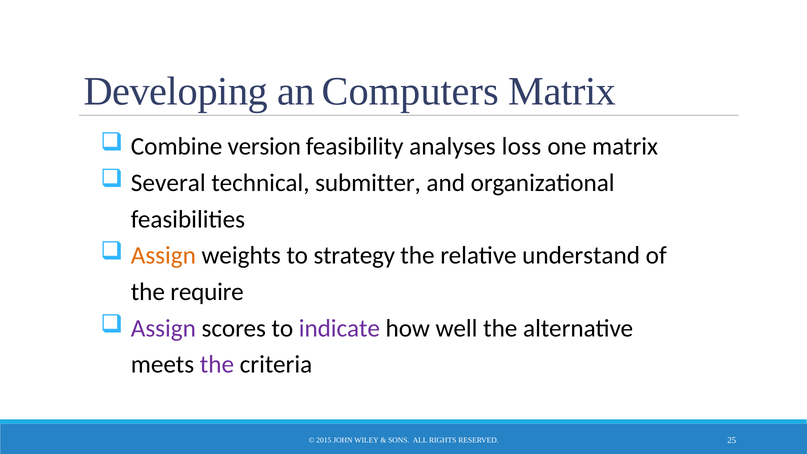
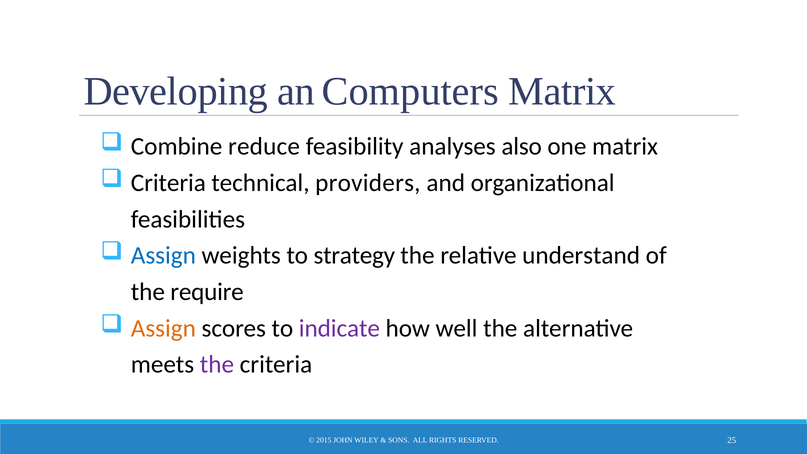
version: version -> reduce
loss: loss -> also
Several at (168, 183): Several -> Criteria
submitter: submitter -> providers
Assign at (163, 256) colour: orange -> blue
Assign at (163, 328) colour: purple -> orange
